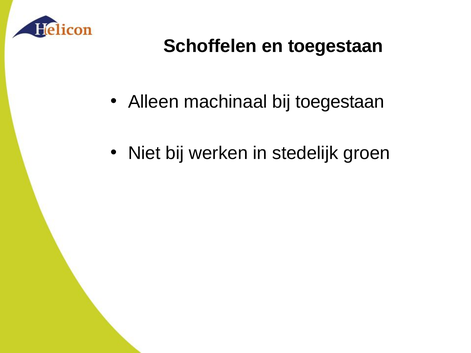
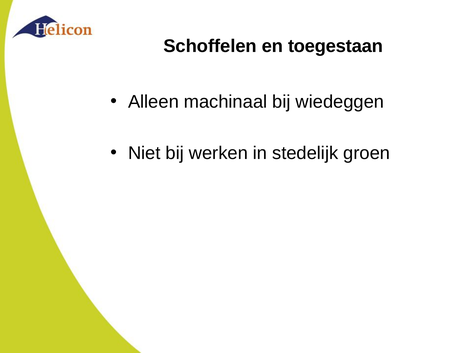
bij toegestaan: toegestaan -> wiedeggen
